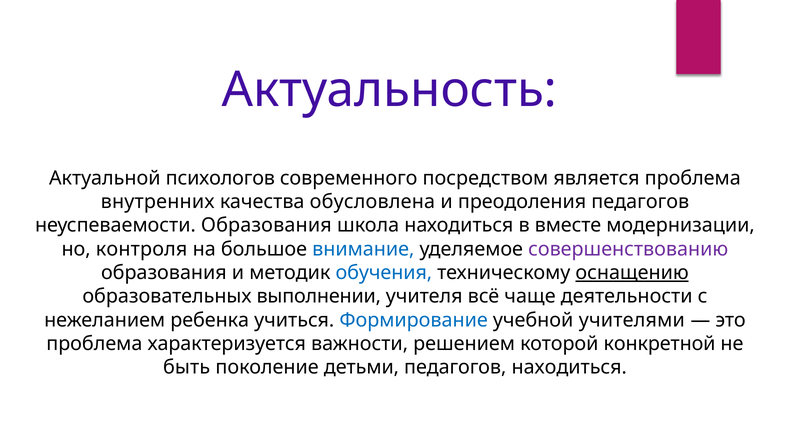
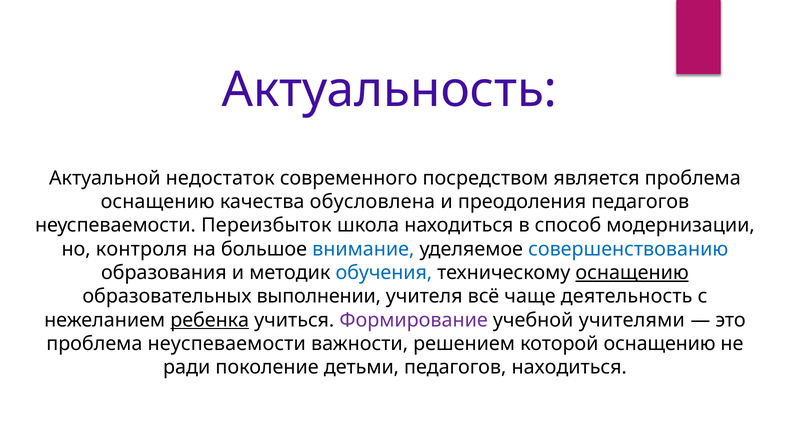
психологов: психологов -> недостаток
внутренних at (158, 202): внутренних -> оснащению
неуспеваемости Образования: Образования -> Переизбыток
вместе: вместе -> способ
совершенствованию colour: purple -> blue
деятельности: деятельности -> деятельность
ребенка underline: none -> present
Формирование colour: blue -> purple
проблема характеризуется: характеризуется -> неуспеваемости
которой конкретной: конкретной -> оснащению
быть: быть -> ради
